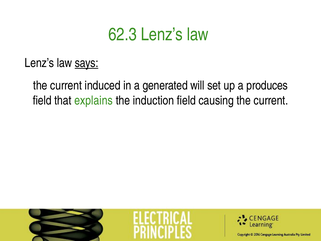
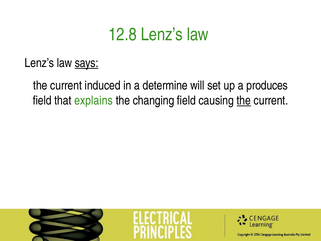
62.3: 62.3 -> 12.8
generated: generated -> determine
induction: induction -> changing
the at (244, 100) underline: none -> present
